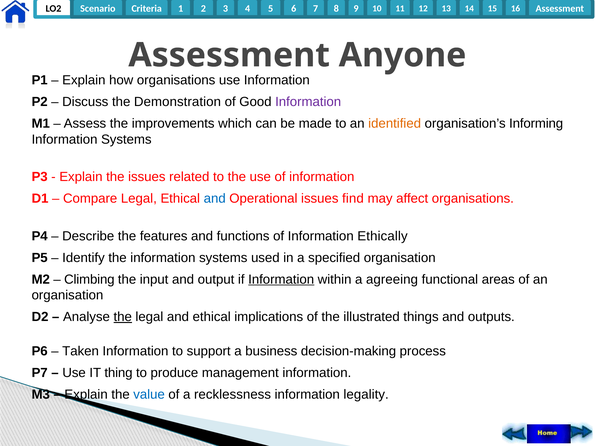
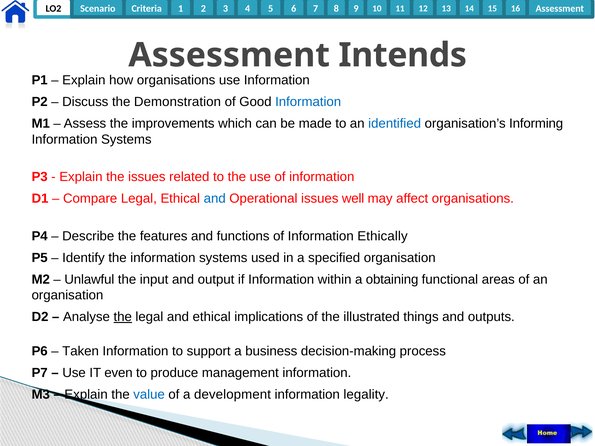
Anyone: Anyone -> Intends
Information at (308, 102) colour: purple -> blue
identified colour: orange -> blue
find: find -> well
Climbing: Climbing -> Unlawful
Information at (281, 280) underline: present -> none
agreeing: agreeing -> obtaining
thing: thing -> even
recklessness: recklessness -> development
